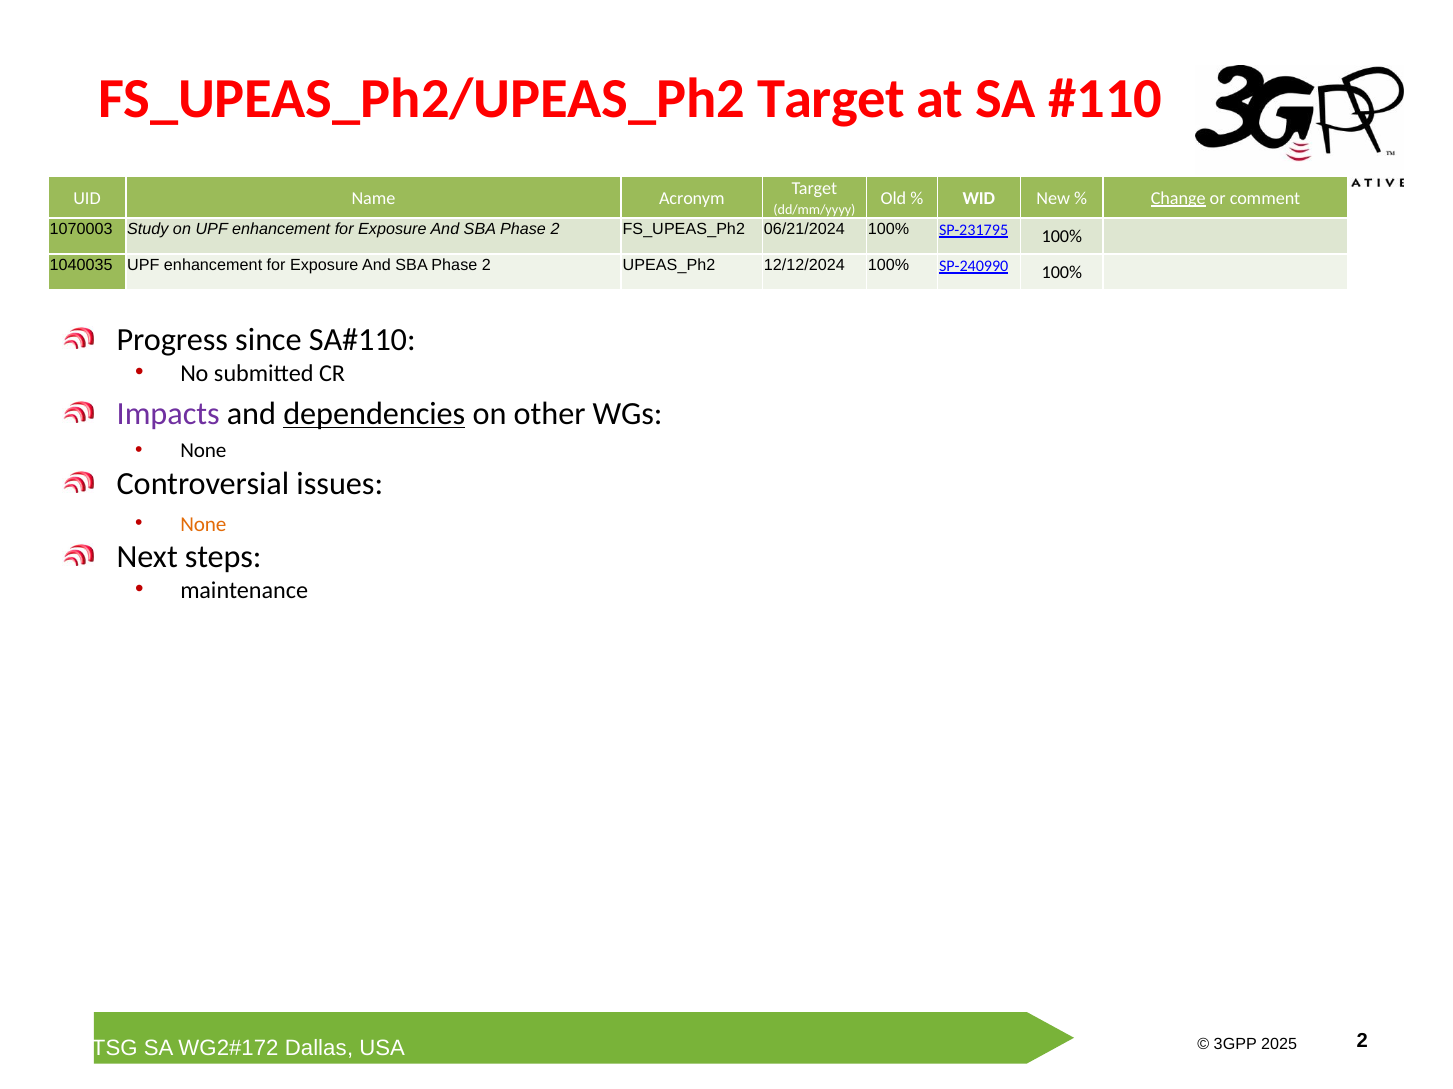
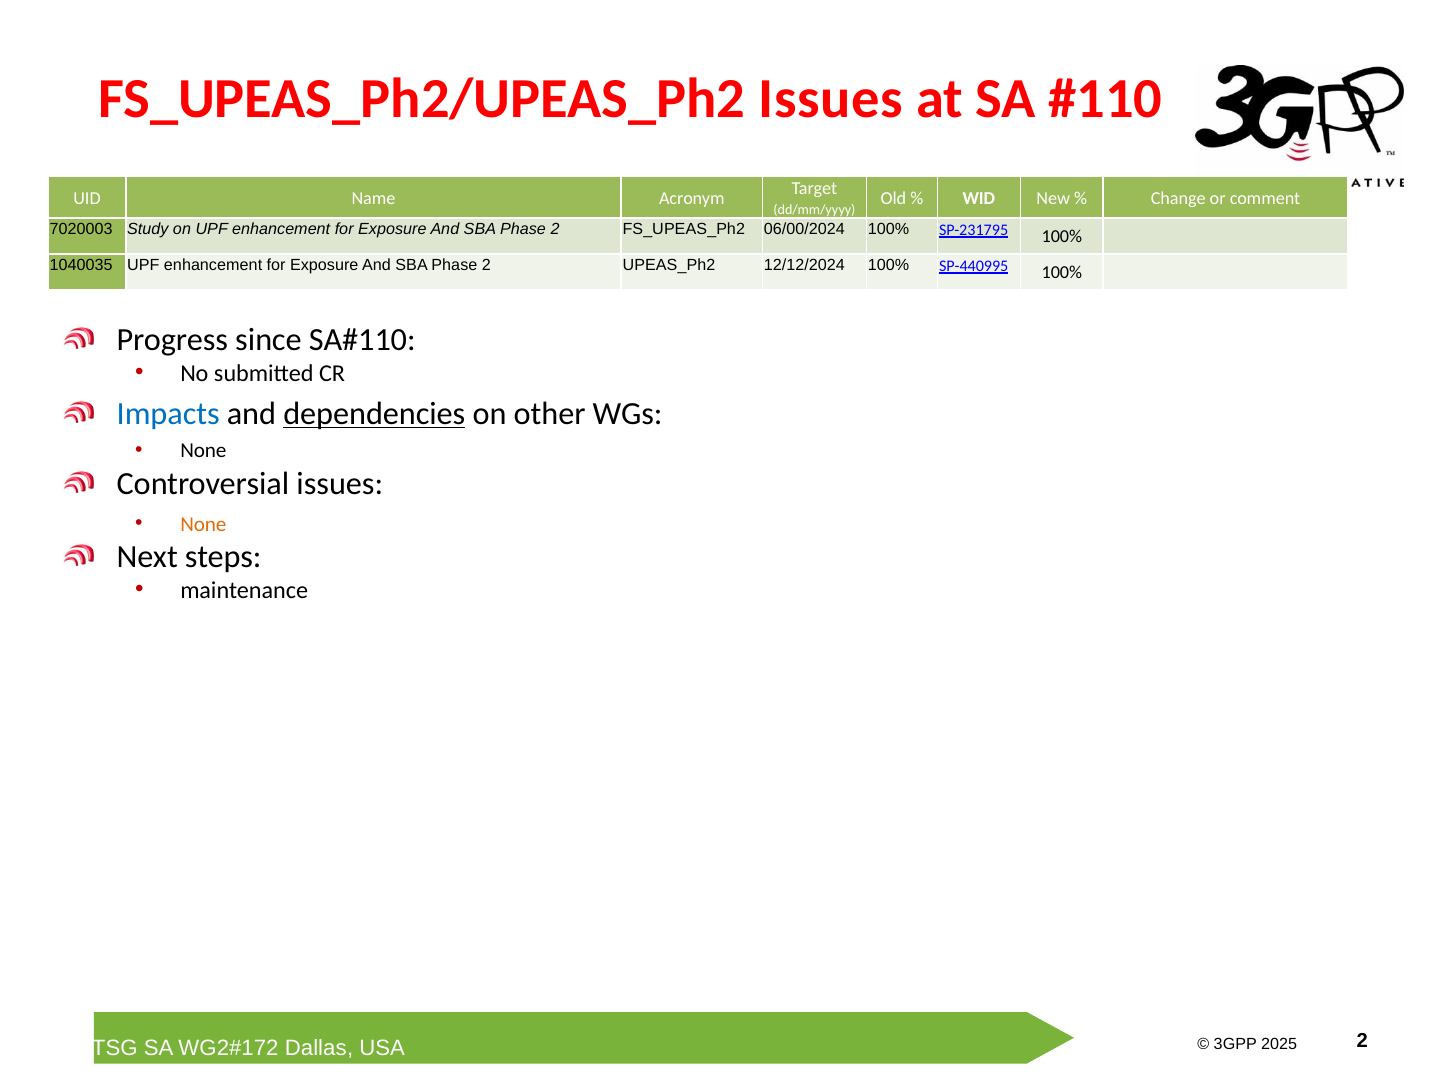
FS_UPEAS_Ph2/UPEAS_Ph2 Target: Target -> Issues
Change underline: present -> none
1070003: 1070003 -> 7020003
06/21/2024: 06/21/2024 -> 06/00/2024
SP-240990: SP-240990 -> SP-440995
Impacts colour: purple -> blue
